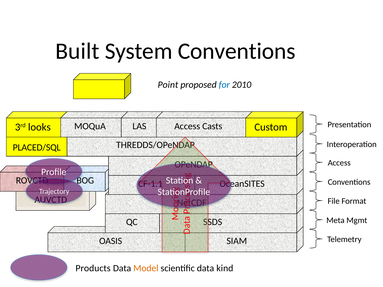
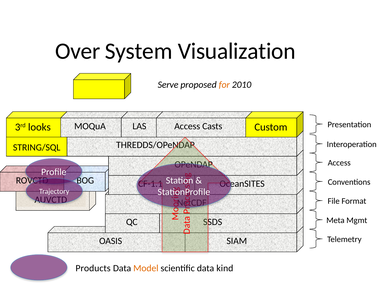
Built: Built -> Over
System Conventions: Conventions -> Visualization
Point: Point -> Serve
for colour: blue -> orange
PLACED/SQL: PLACED/SQL -> STRING/SQL
